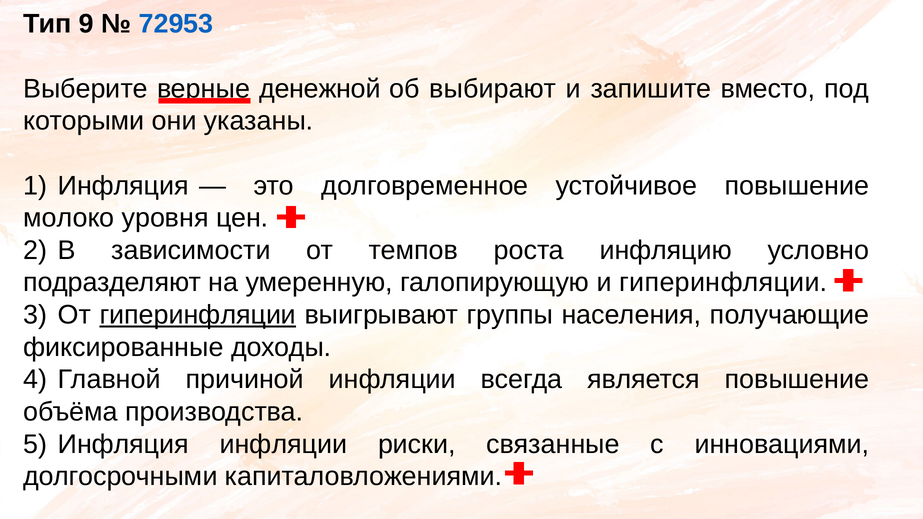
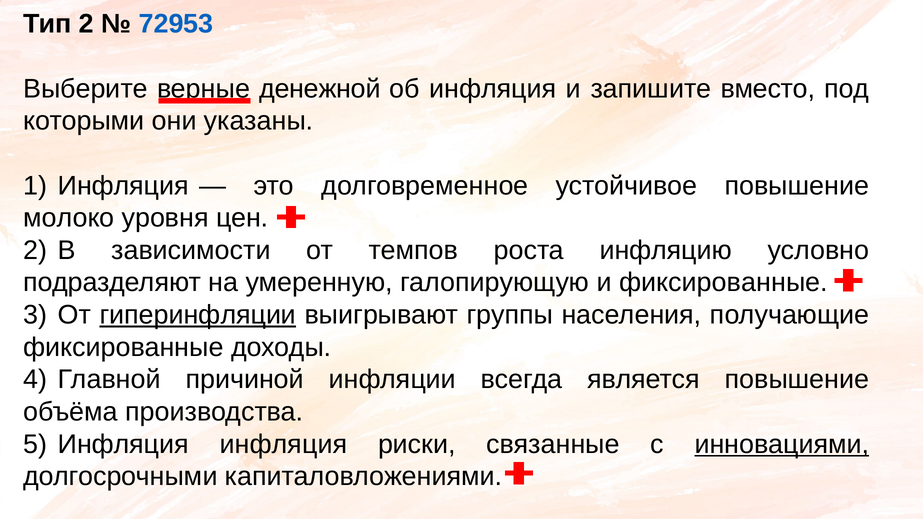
Тип 9: 9 -> 2
об выбирают: выбирают -> инфляция
и гиперинфляции: гиперинфляции -> фиксированные
Инфляция инфляции: инфляции -> инфляция
инновациями underline: none -> present
